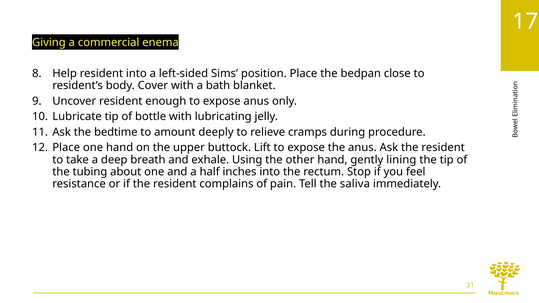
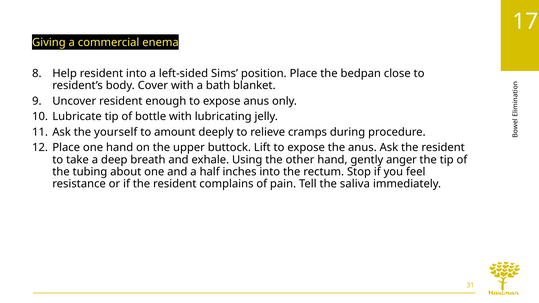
bedtime: bedtime -> yourself
lining: lining -> anger
